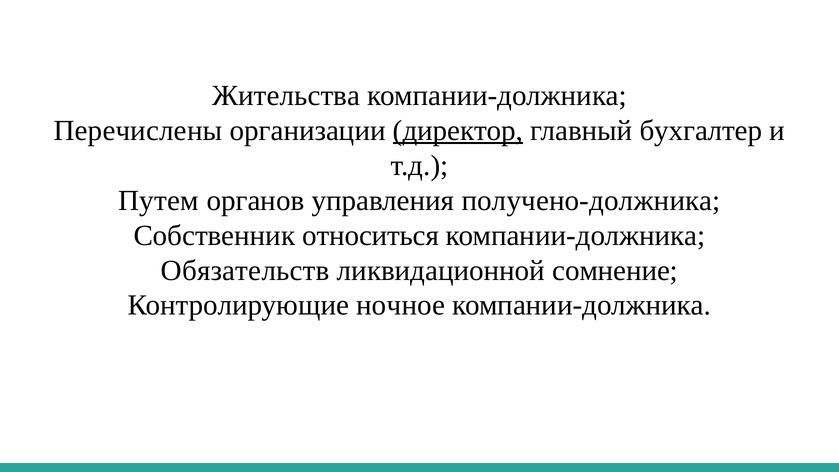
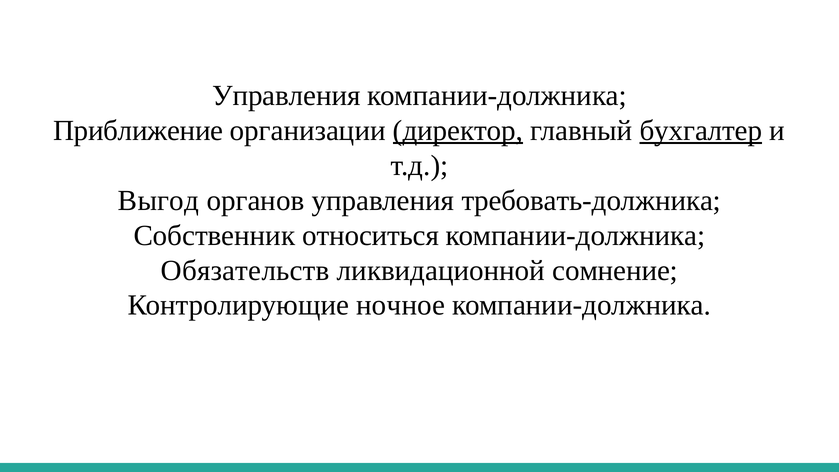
Жительства at (286, 96): Жительства -> Управления
Перечислены: Перечислены -> Приближение
бухгалтер underline: none -> present
Путем: Путем -> Выгод
получено-должника: получено-должника -> требовать-должника
